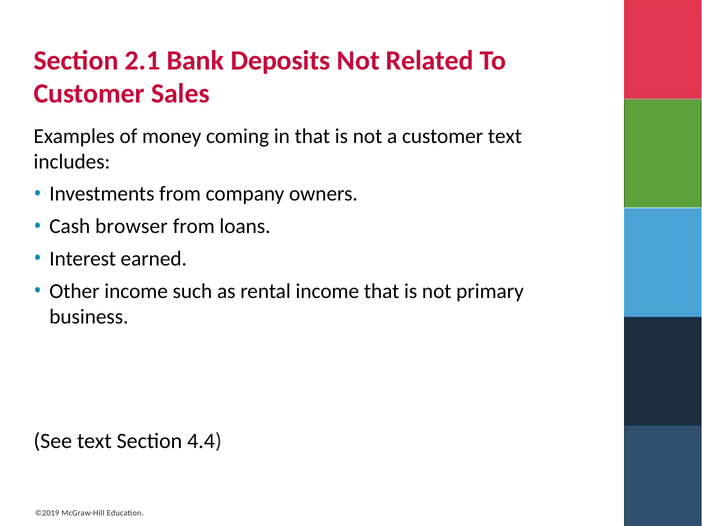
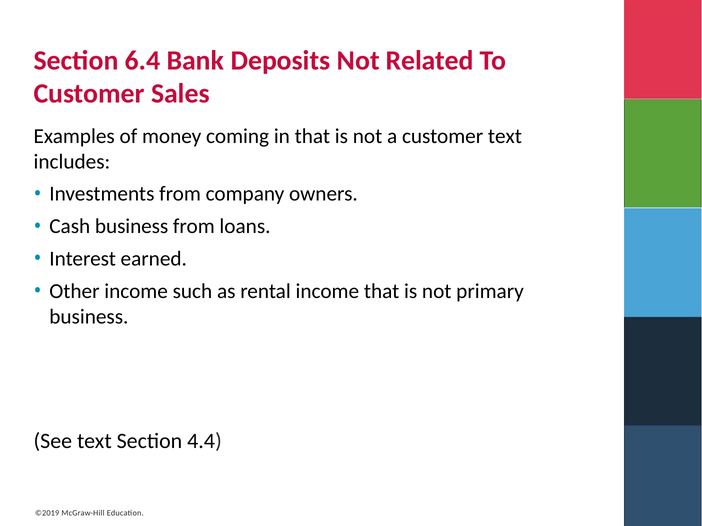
2.1: 2.1 -> 6.4
Cash browser: browser -> business
